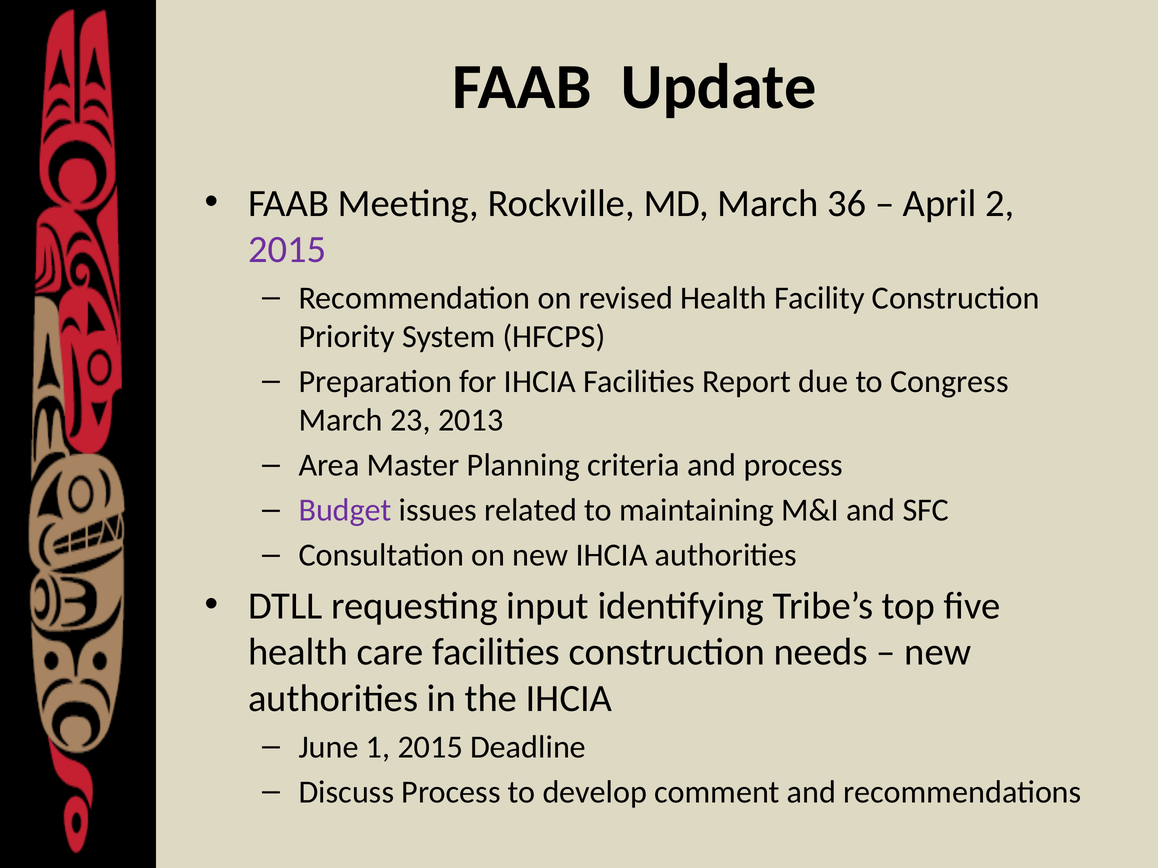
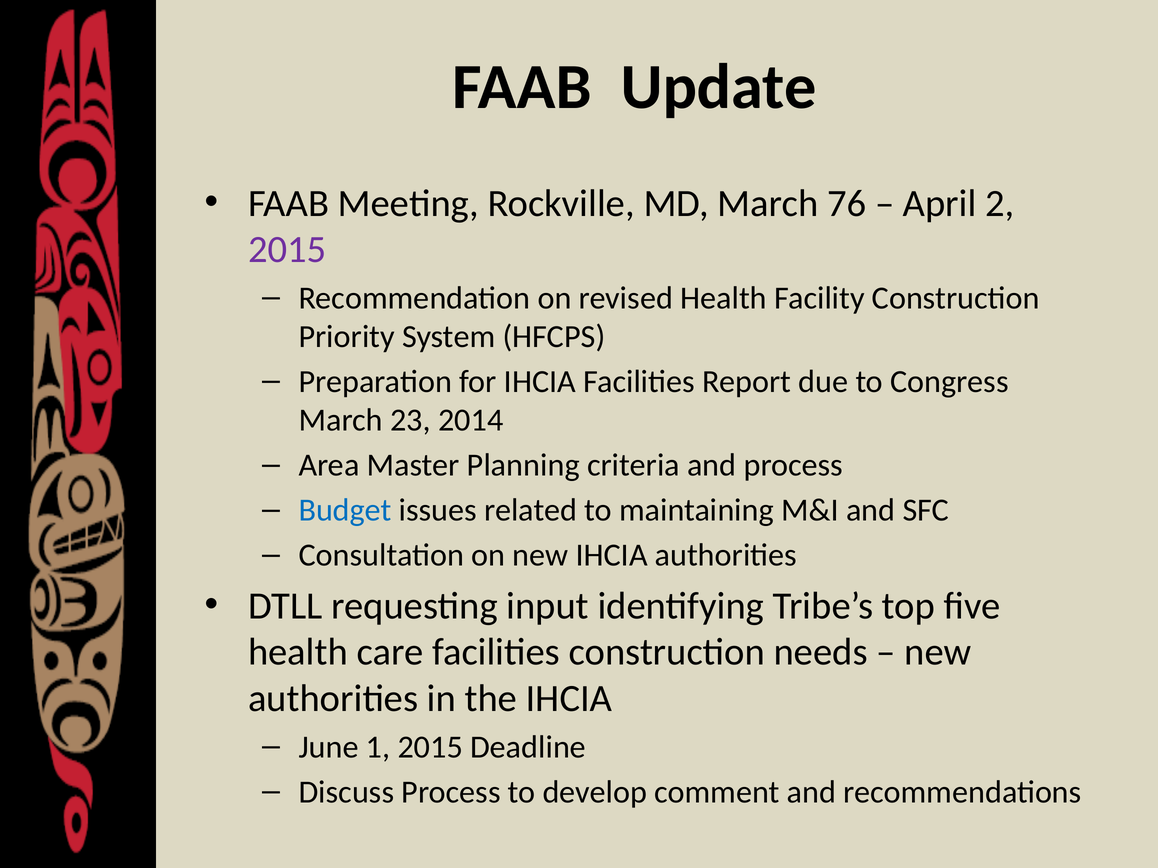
36: 36 -> 76
2013: 2013 -> 2014
Budget colour: purple -> blue
